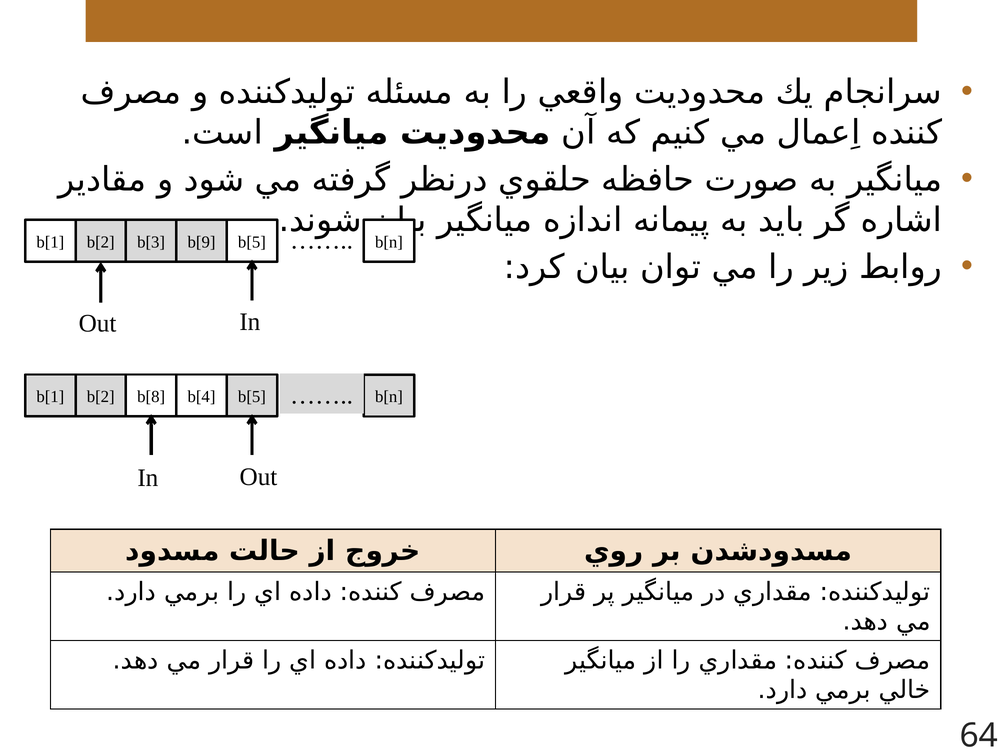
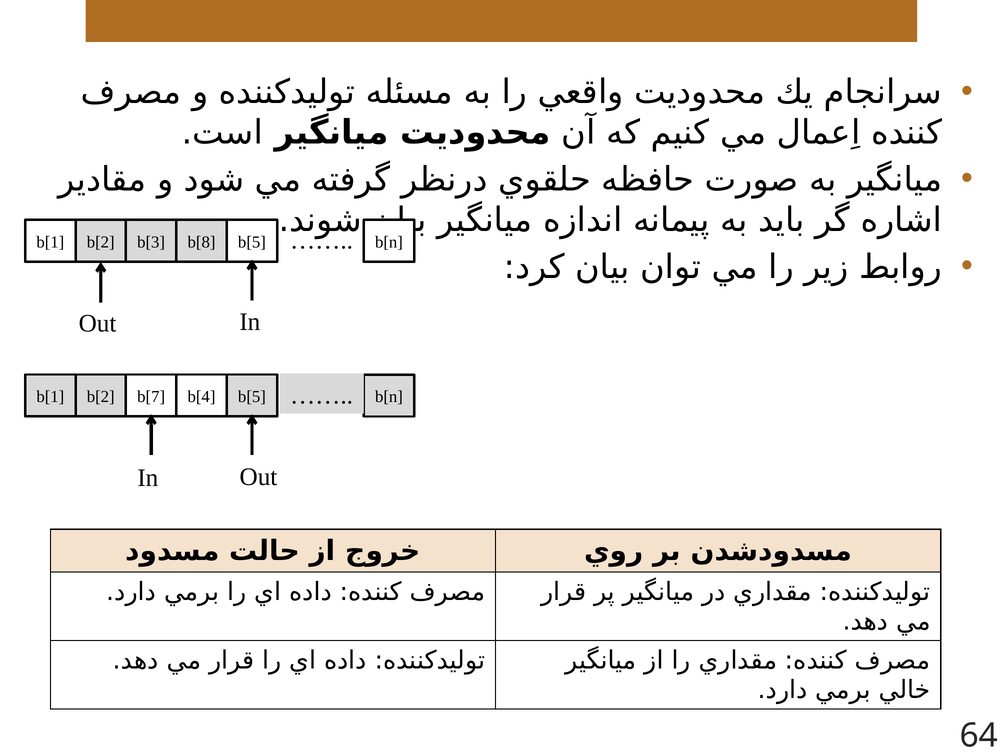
b[9: b[9 -> b[8
b[8: b[8 -> b[7
